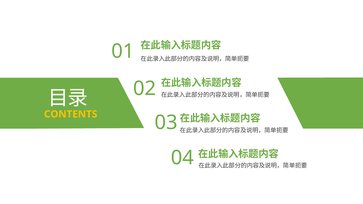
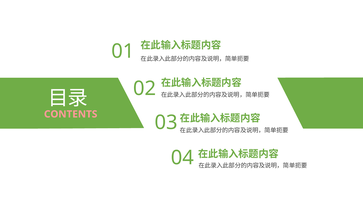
CONTENTS colour: yellow -> pink
